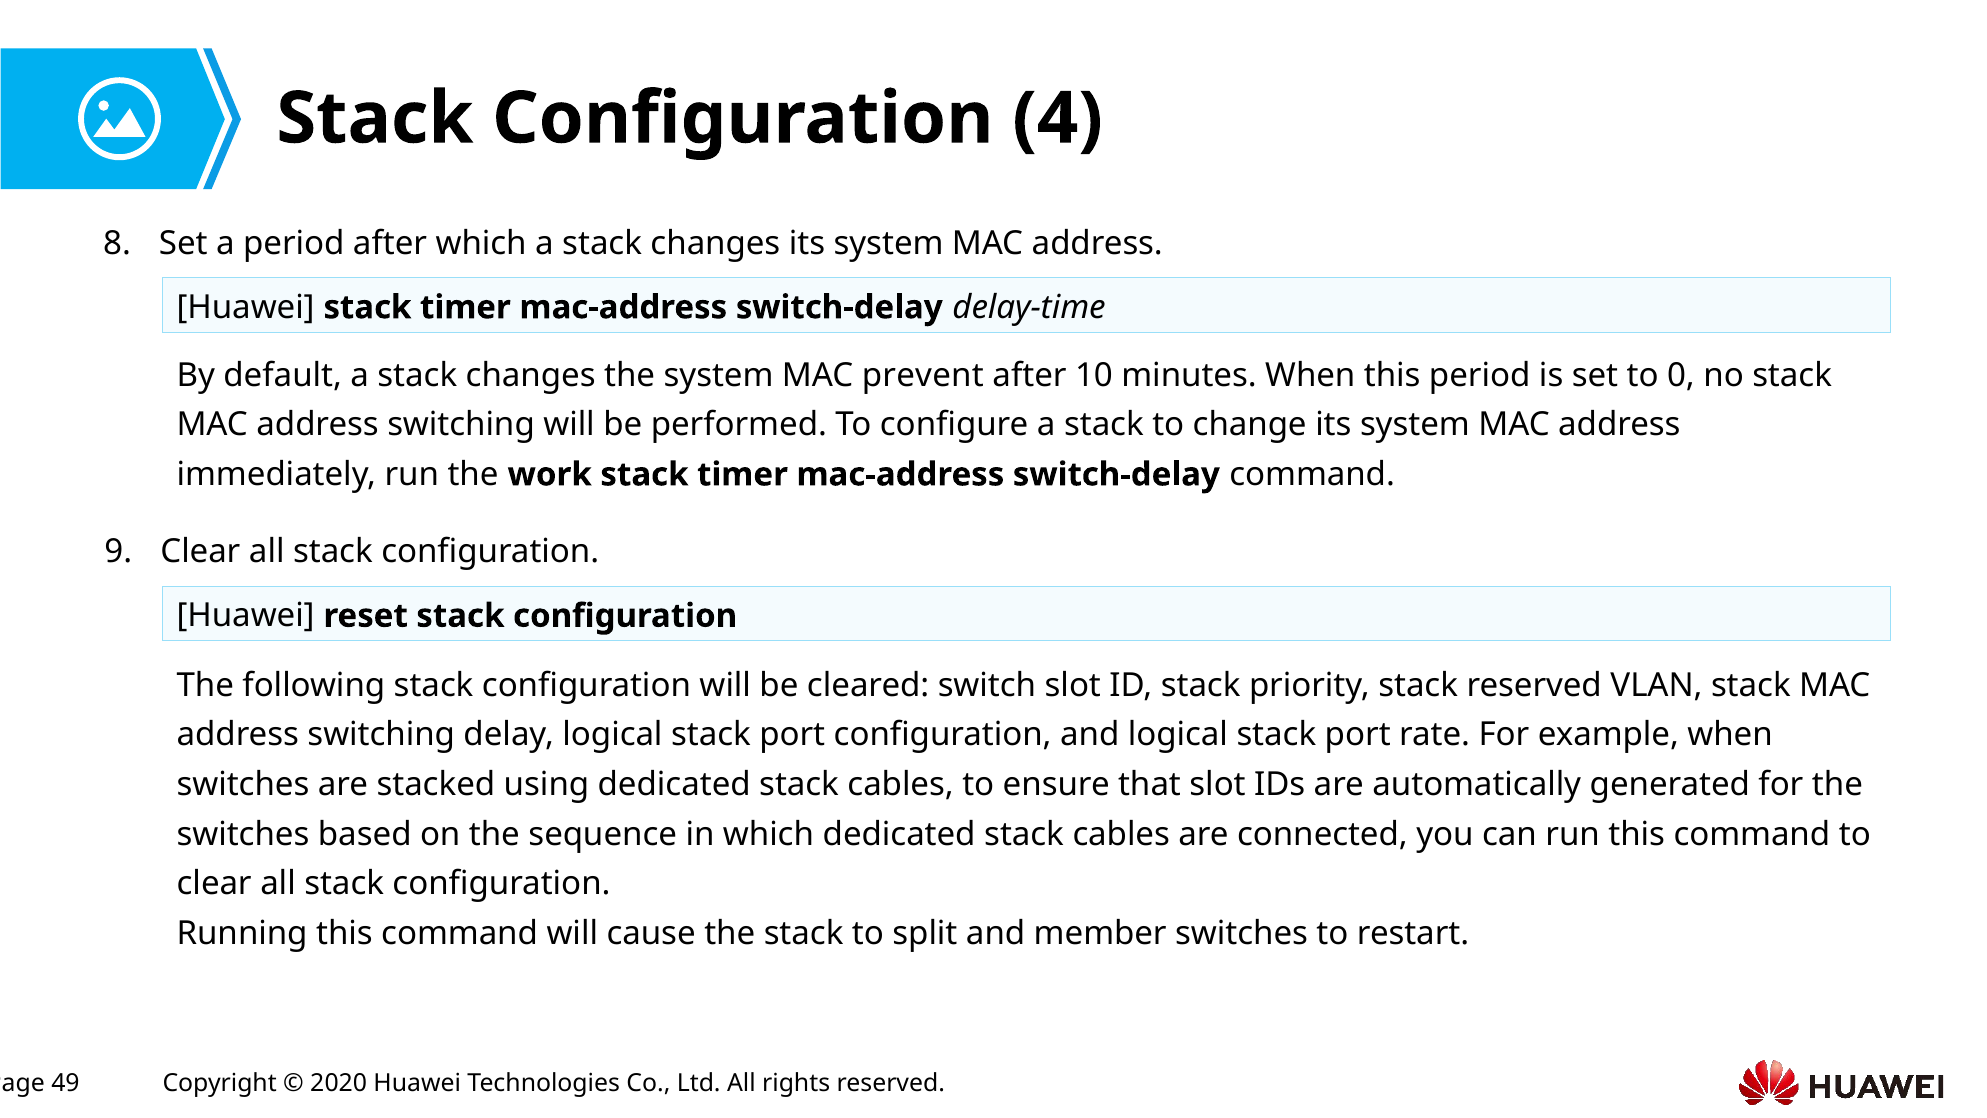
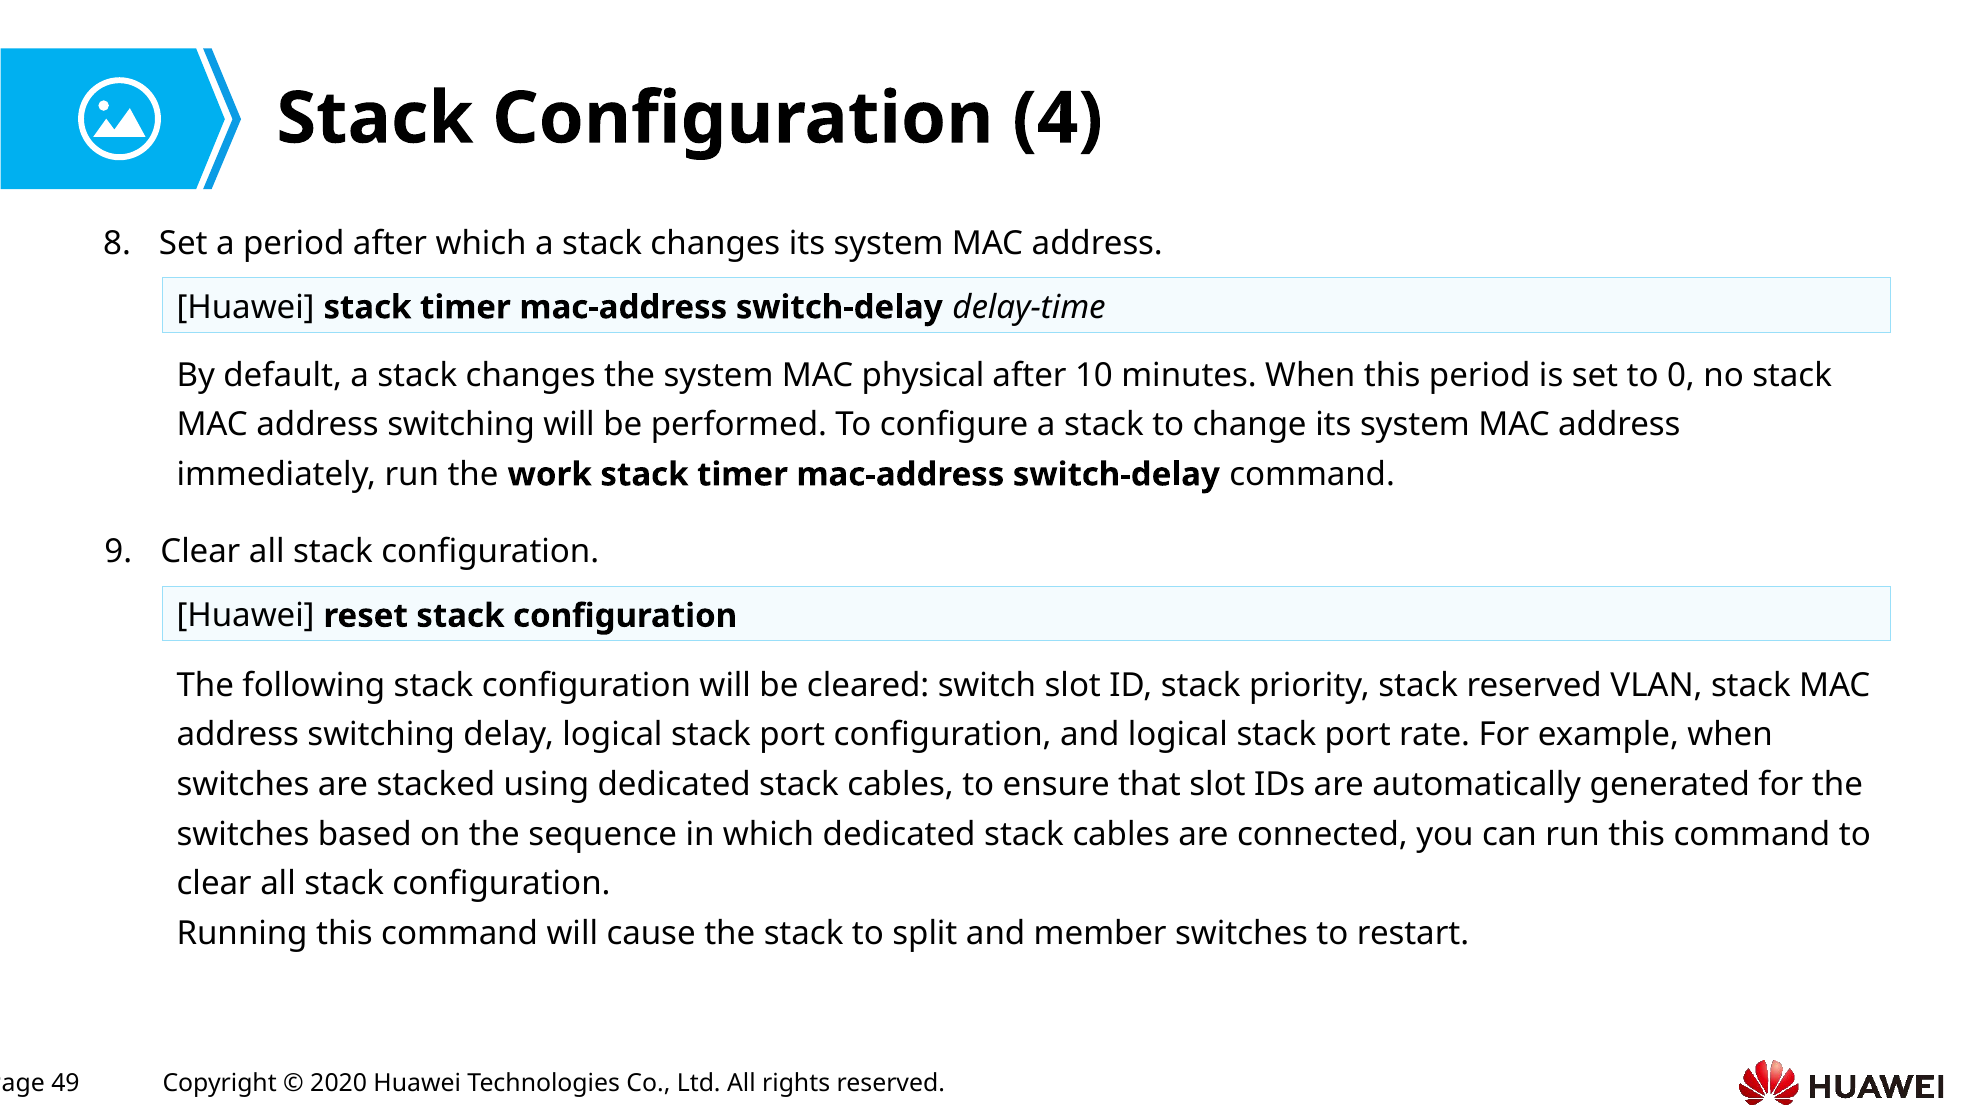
prevent: prevent -> physical
